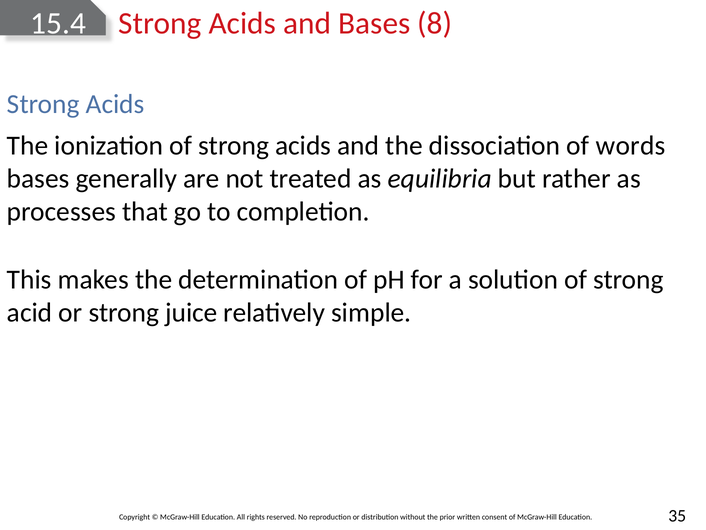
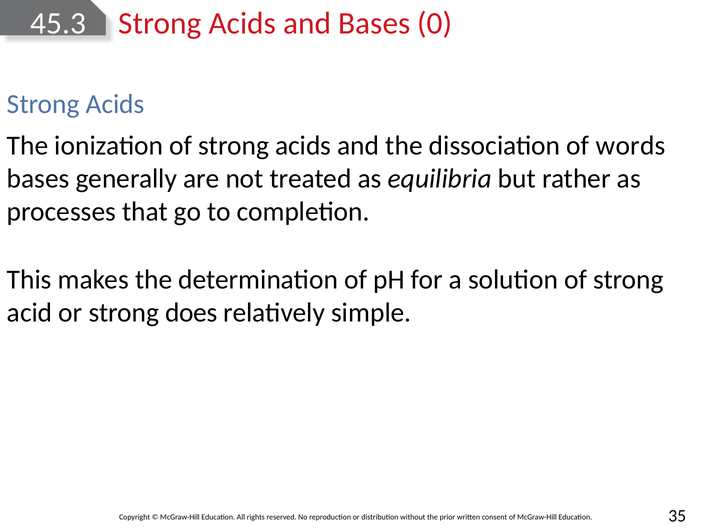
15.4: 15.4 -> 45.3
8: 8 -> 0
juice: juice -> does
